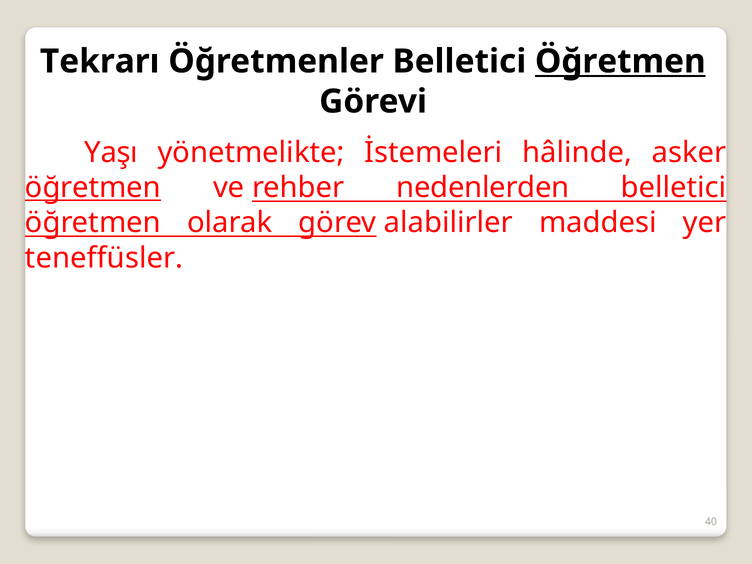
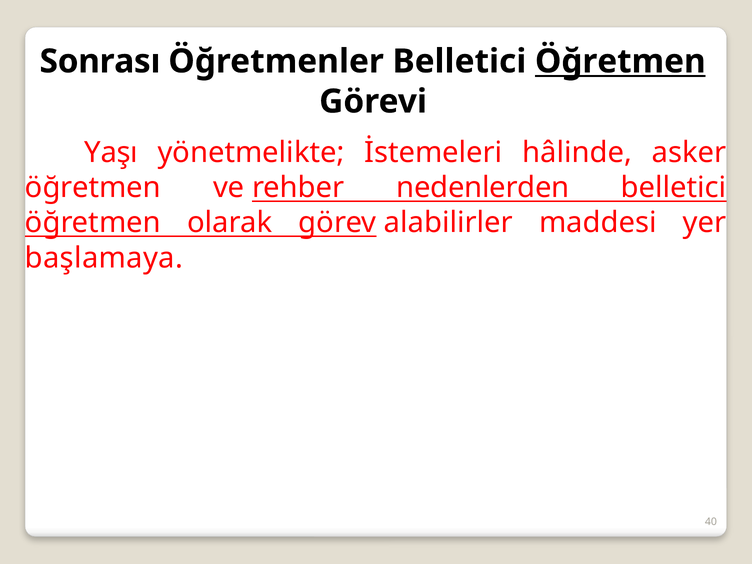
Tekrarı: Tekrarı -> Sonrası
öğretmen at (93, 188) underline: present -> none
teneffüsler: teneffüsler -> başlamaya
